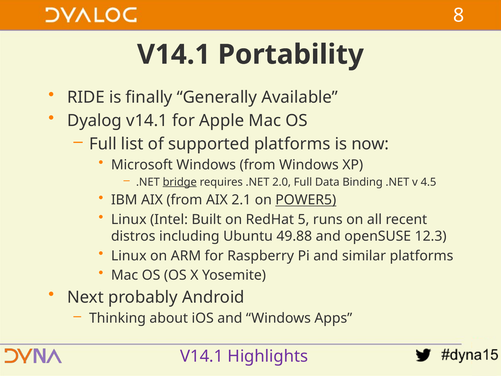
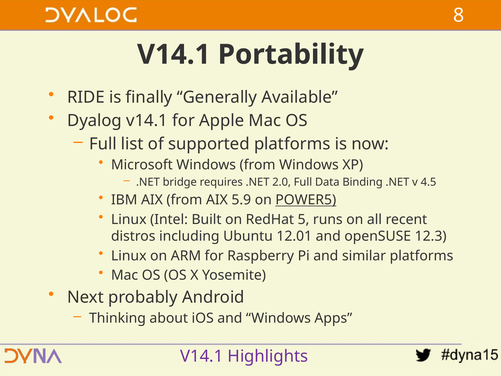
bridge underline: present -> none
2.1: 2.1 -> 5.9
49.88: 49.88 -> 12.01
